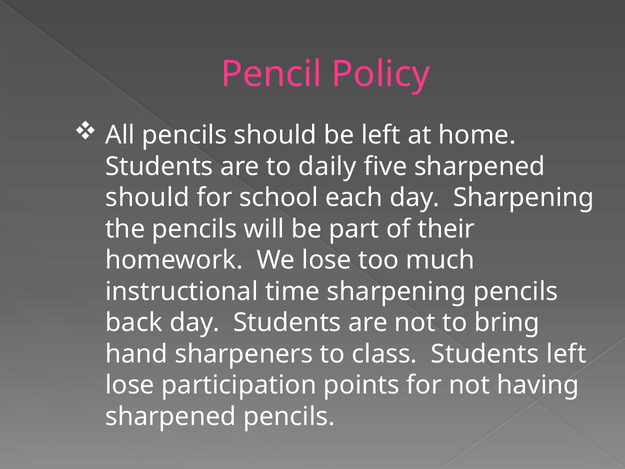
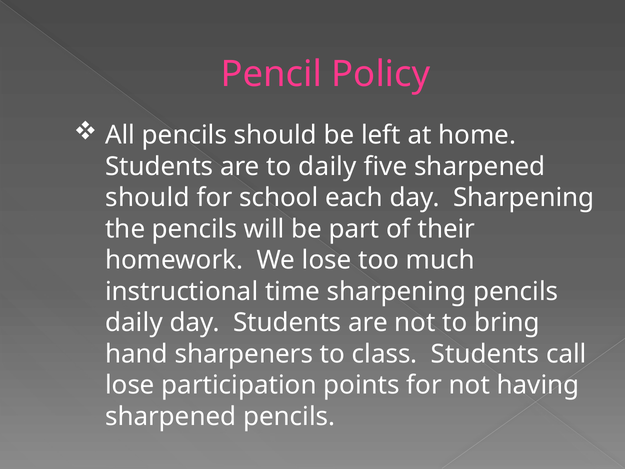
back at (134, 323): back -> daily
Students left: left -> call
